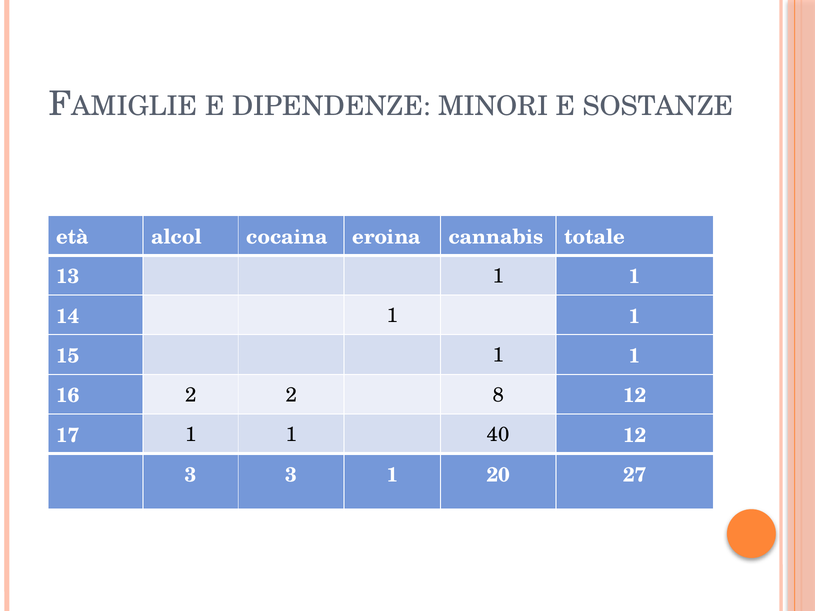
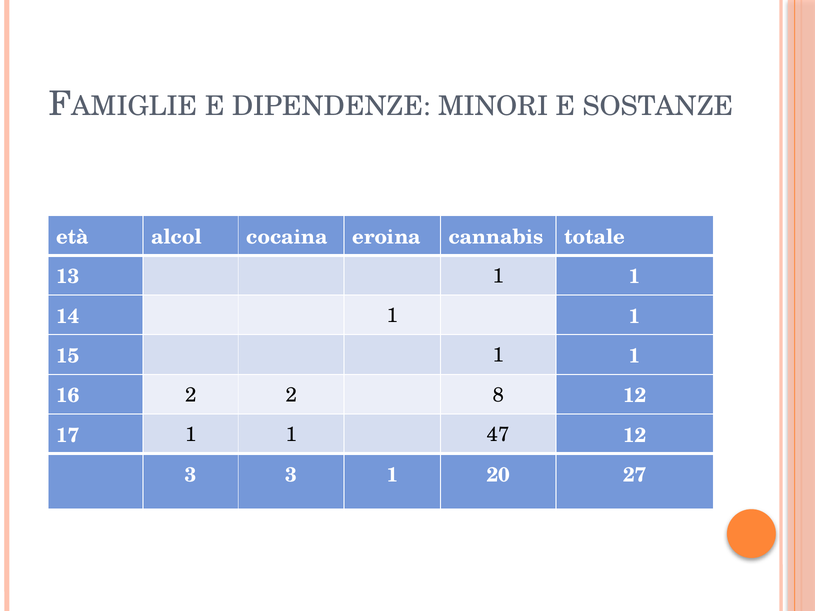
40: 40 -> 47
